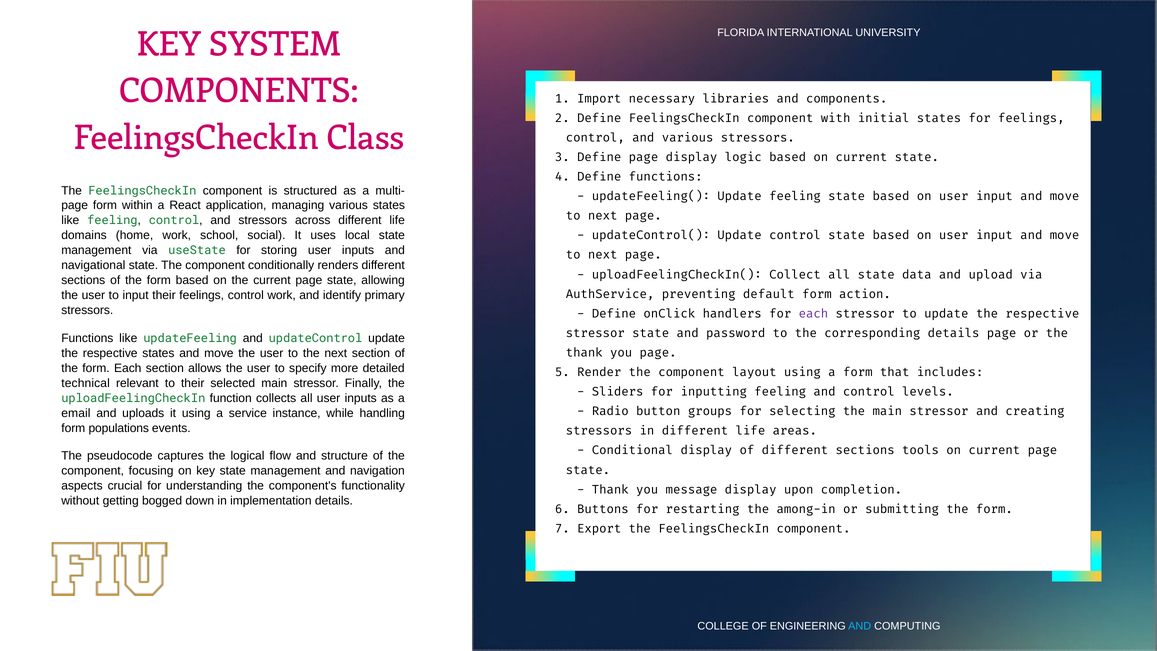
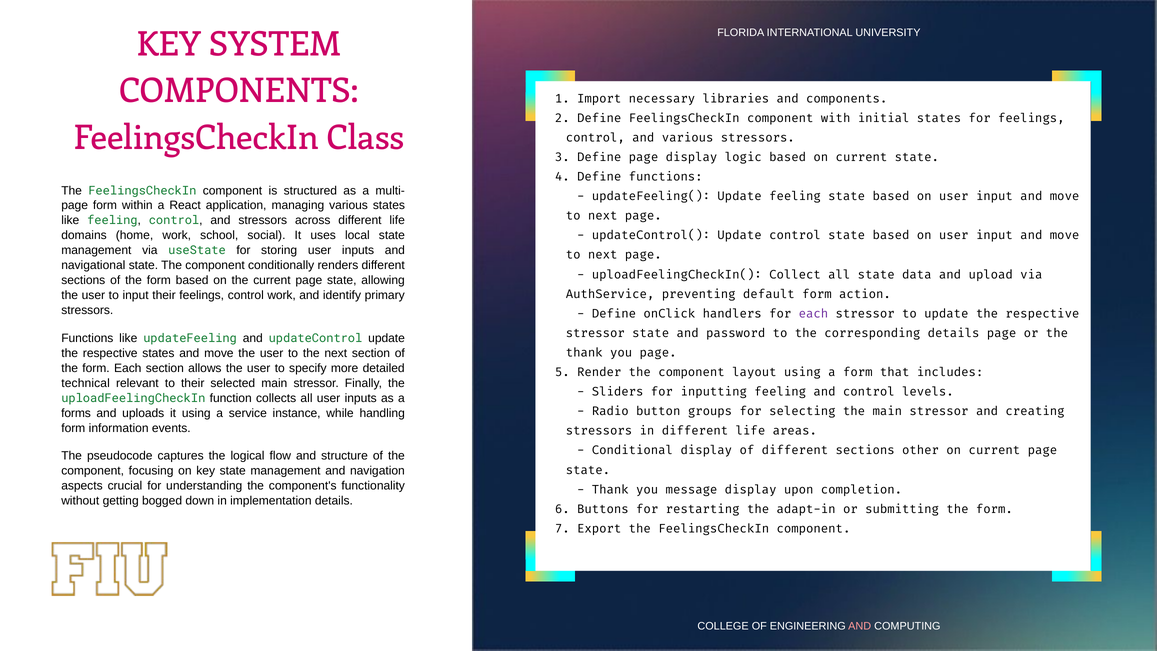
email: email -> forms
populations: populations -> information
tools: tools -> other
among-in: among-in -> adapt-in
AND at (860, 626) colour: light blue -> pink
